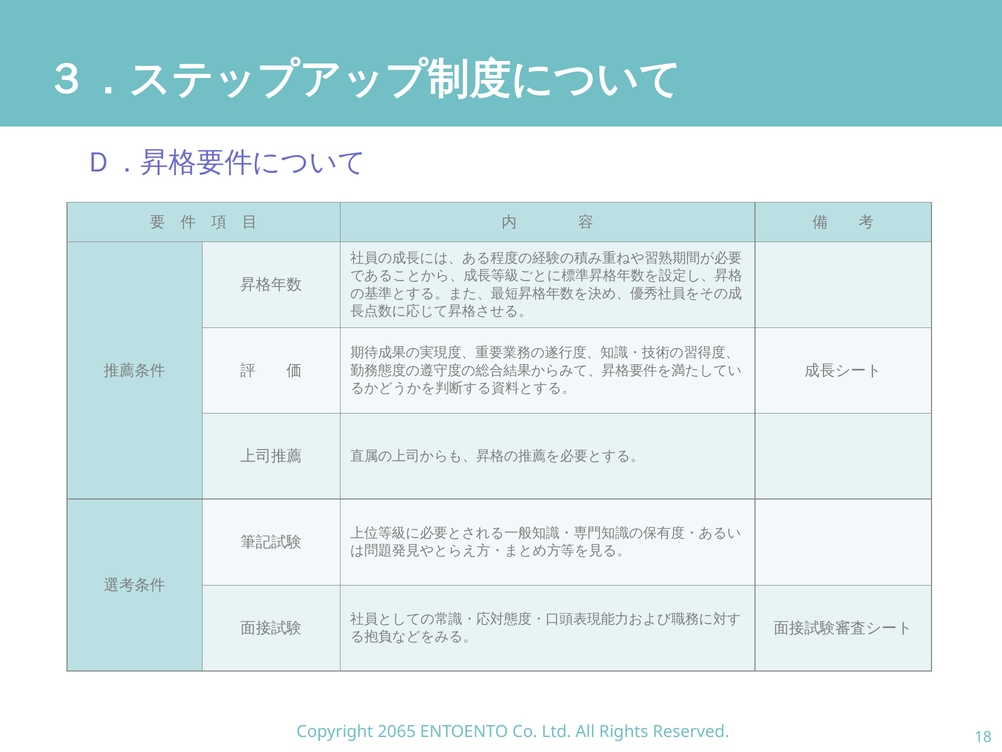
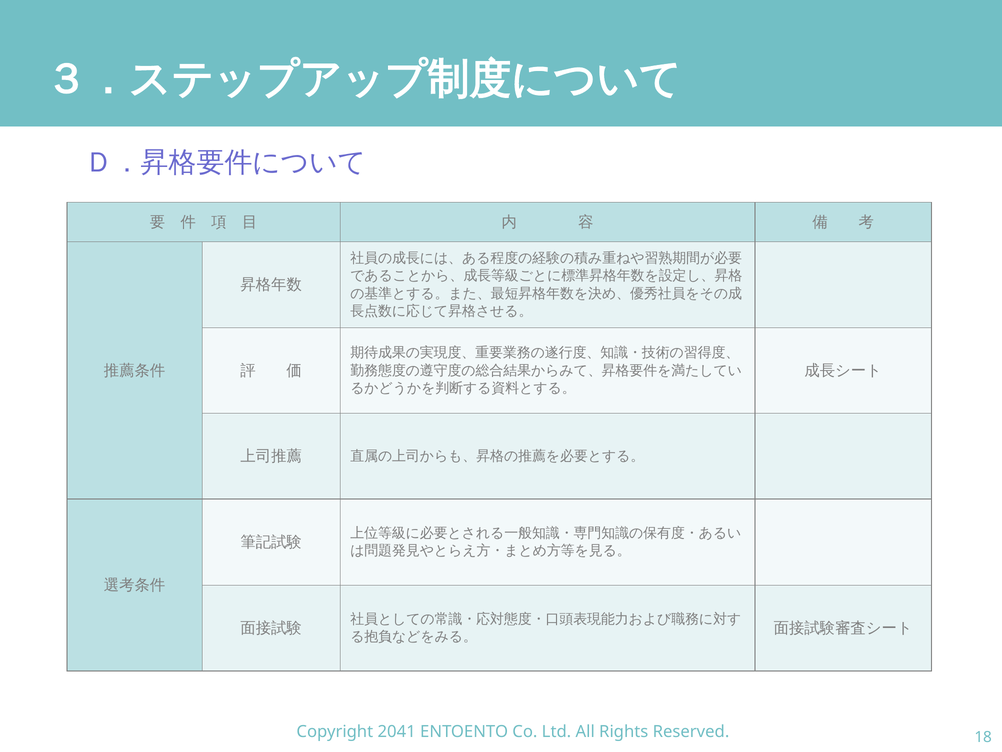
2065: 2065 -> 2041
